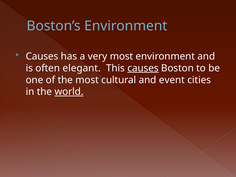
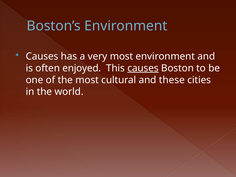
elegant: elegant -> enjoyed
event: event -> these
world underline: present -> none
